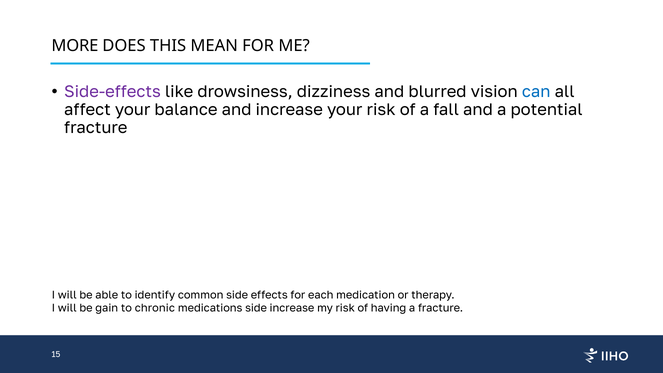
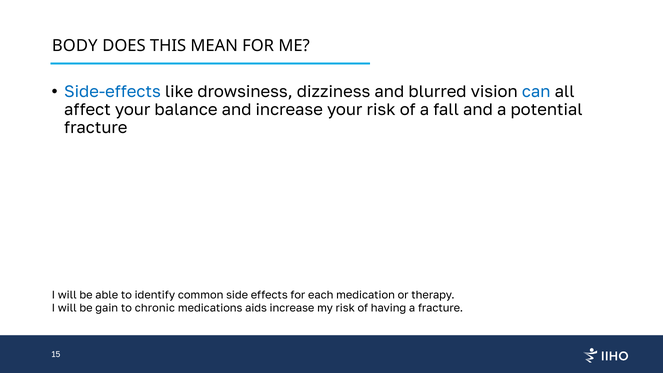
MORE: MORE -> BODY
Side-effects colour: purple -> blue
medications side: side -> aids
